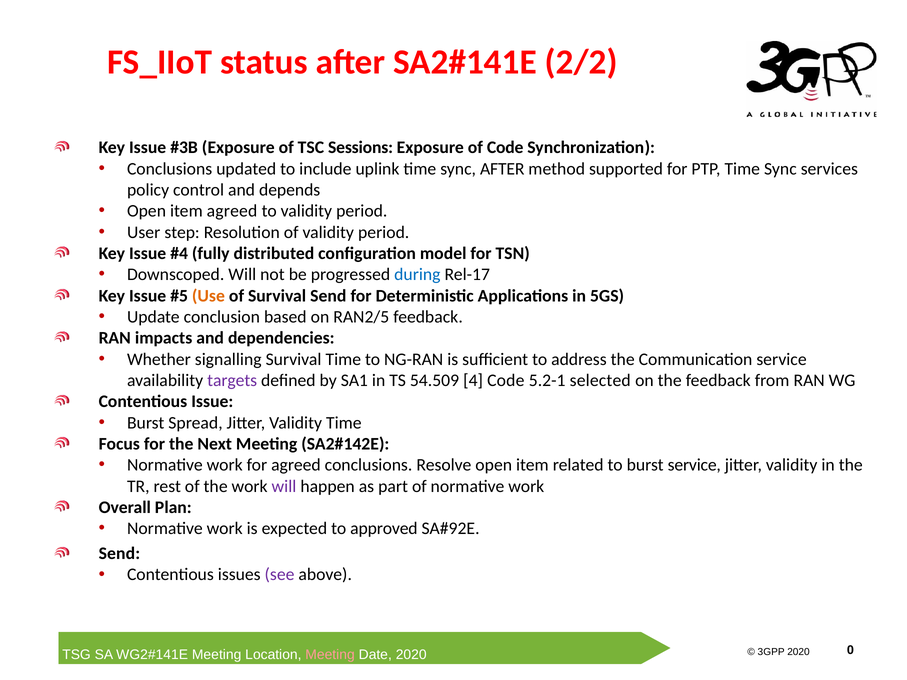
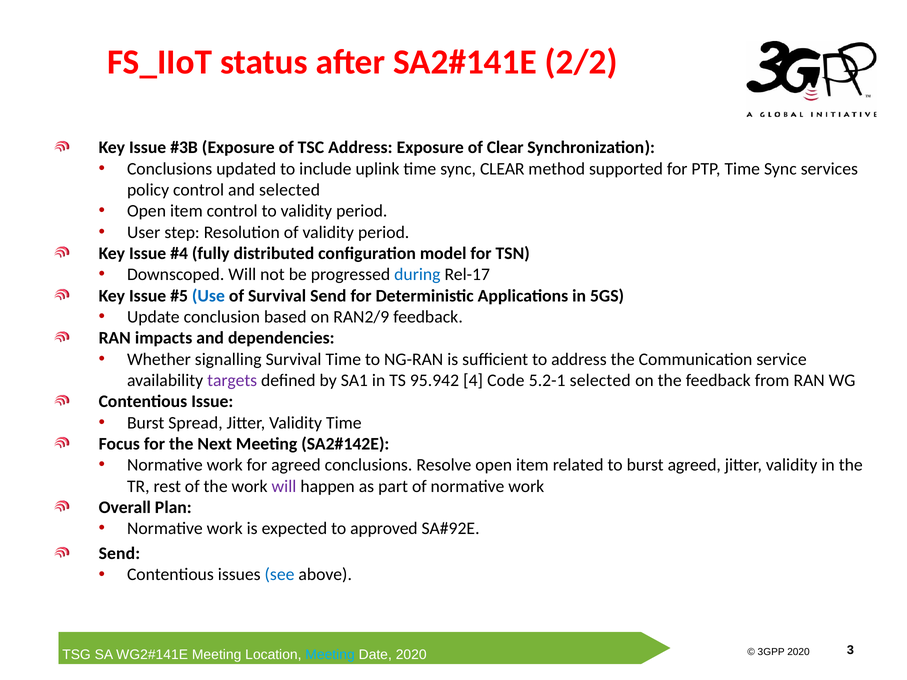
TSC Sessions: Sessions -> Address
of Code: Code -> Clear
sync AFTER: AFTER -> CLEAR
and depends: depends -> selected
item agreed: agreed -> control
Use colour: orange -> blue
RAN2/5: RAN2/5 -> RAN2/9
54.509: 54.509 -> 95.942
burst service: service -> agreed
see colour: purple -> blue
Meeting at (330, 655) colour: pink -> light blue
0: 0 -> 3
